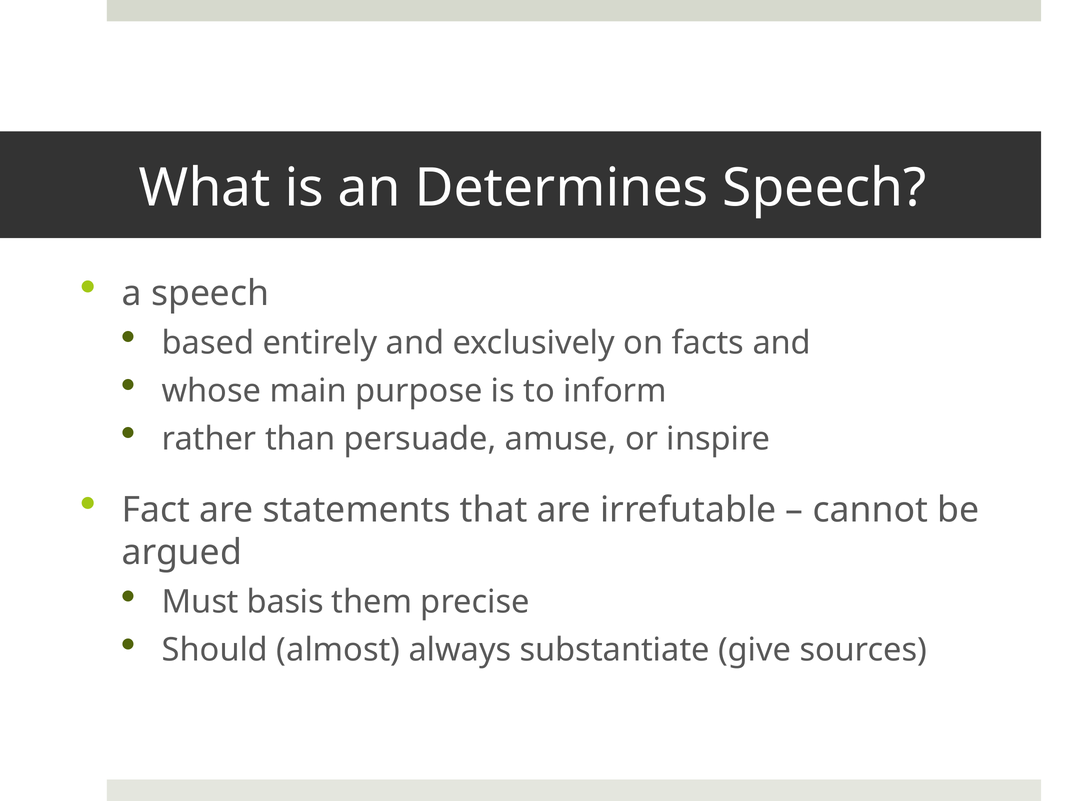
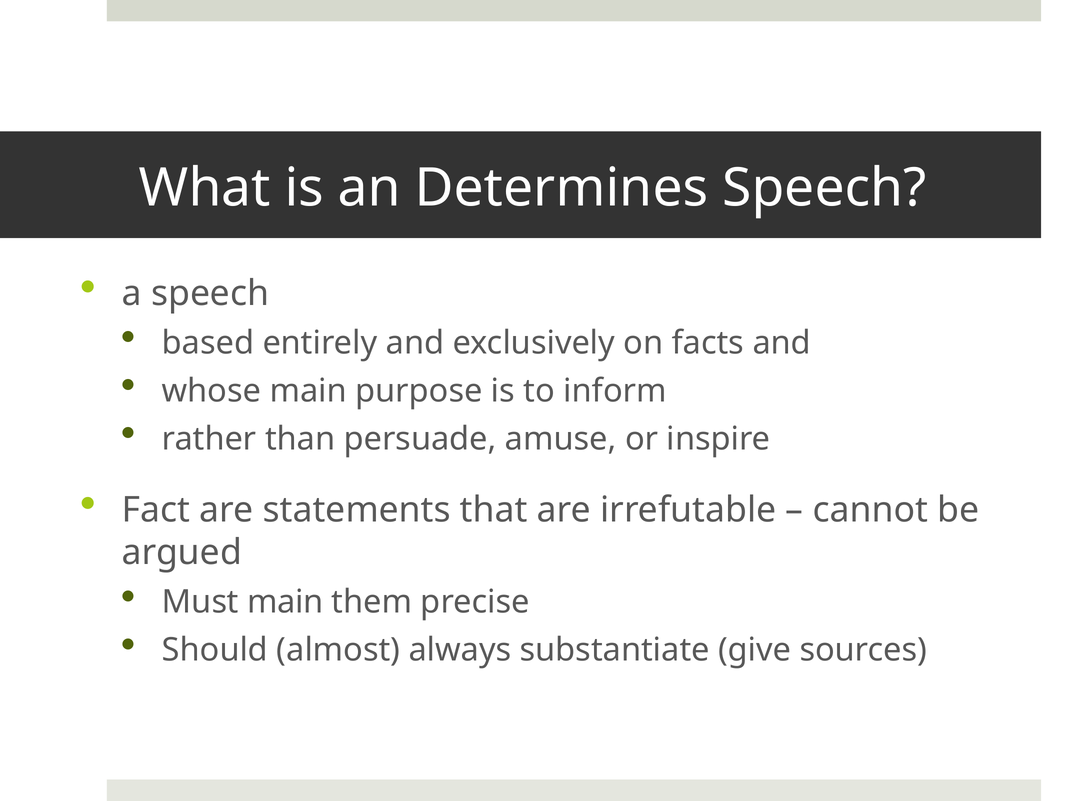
Must basis: basis -> main
